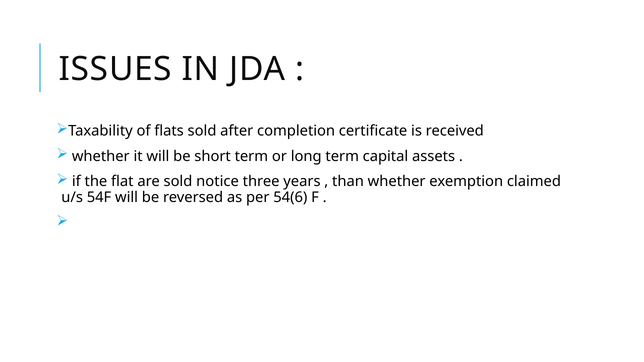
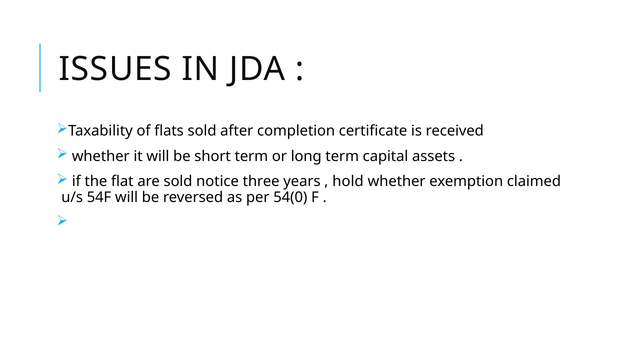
than: than -> hold
54(6: 54(6 -> 54(0
